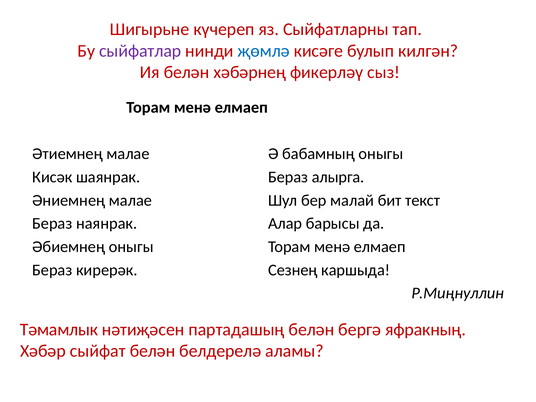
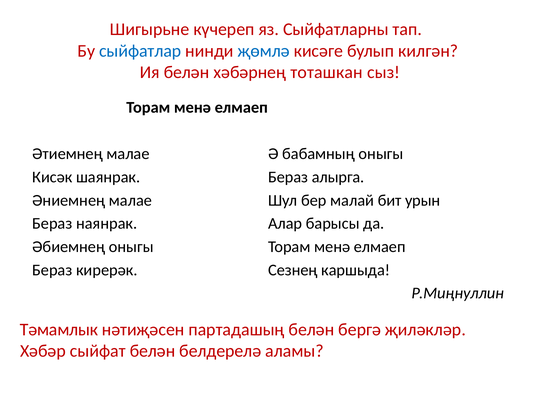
сыйфатлар colour: purple -> blue
фикерләү: фикерләү -> тоташкан
текст: текст -> урын
яфракның: яфракның -> җиләкләр
